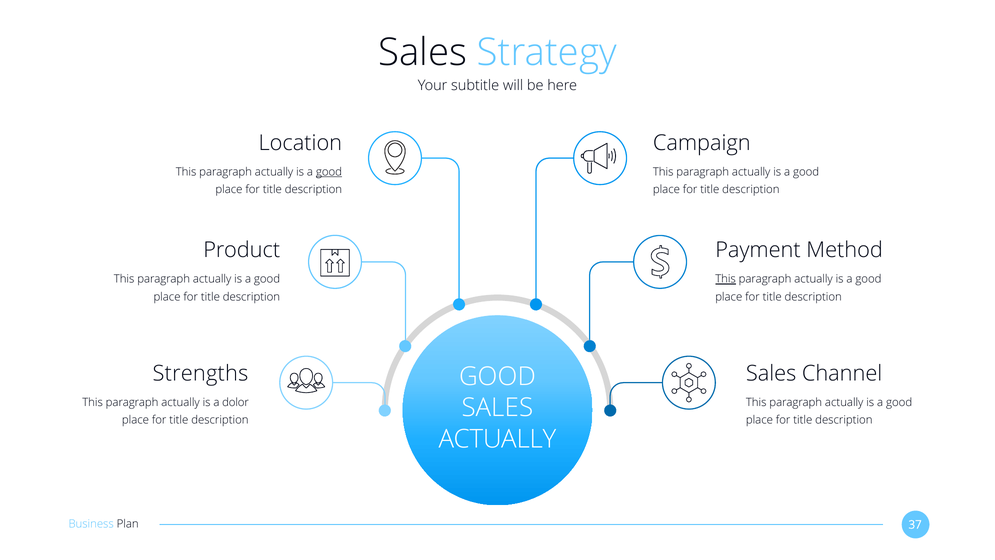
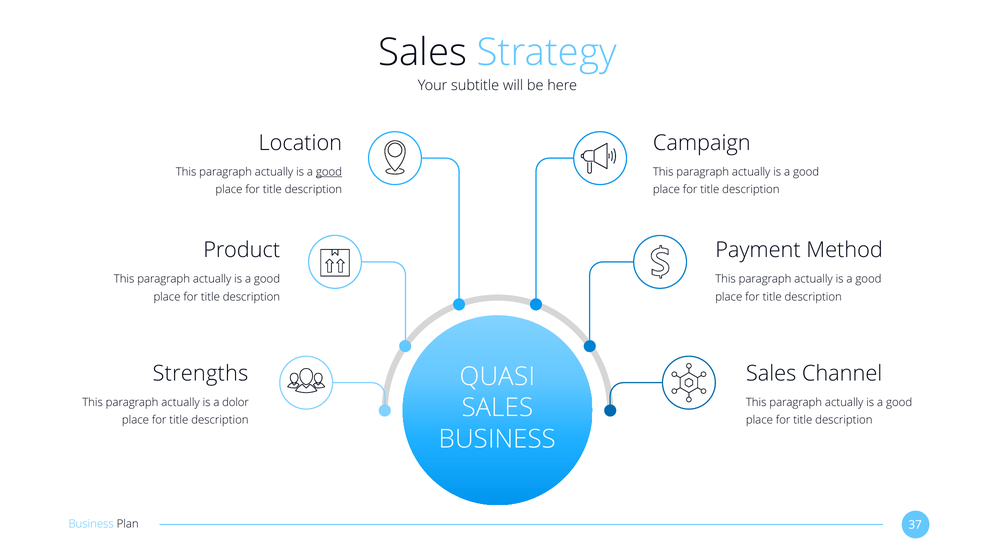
This at (726, 279) underline: present -> none
GOOD at (497, 377): GOOD -> QUASI
ACTUALLY at (498, 439): ACTUALLY -> BUSINESS
